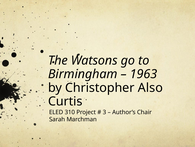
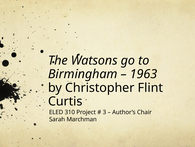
Also: Also -> Flint
